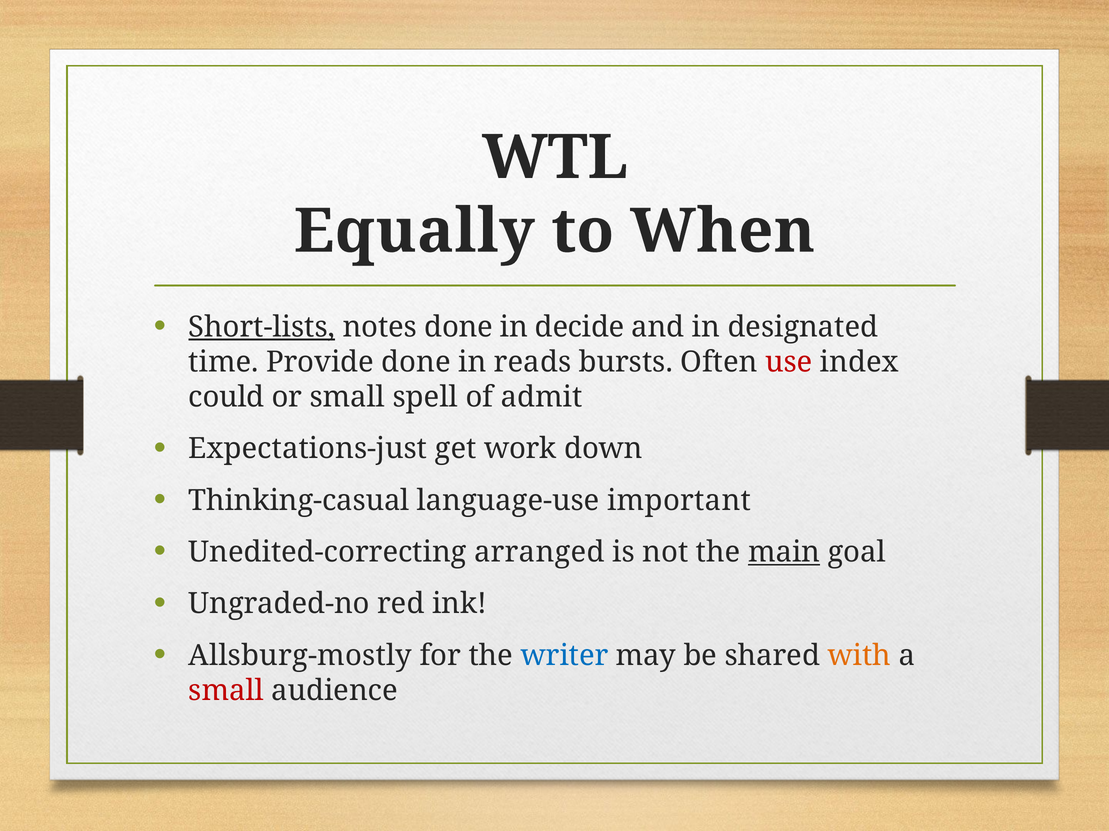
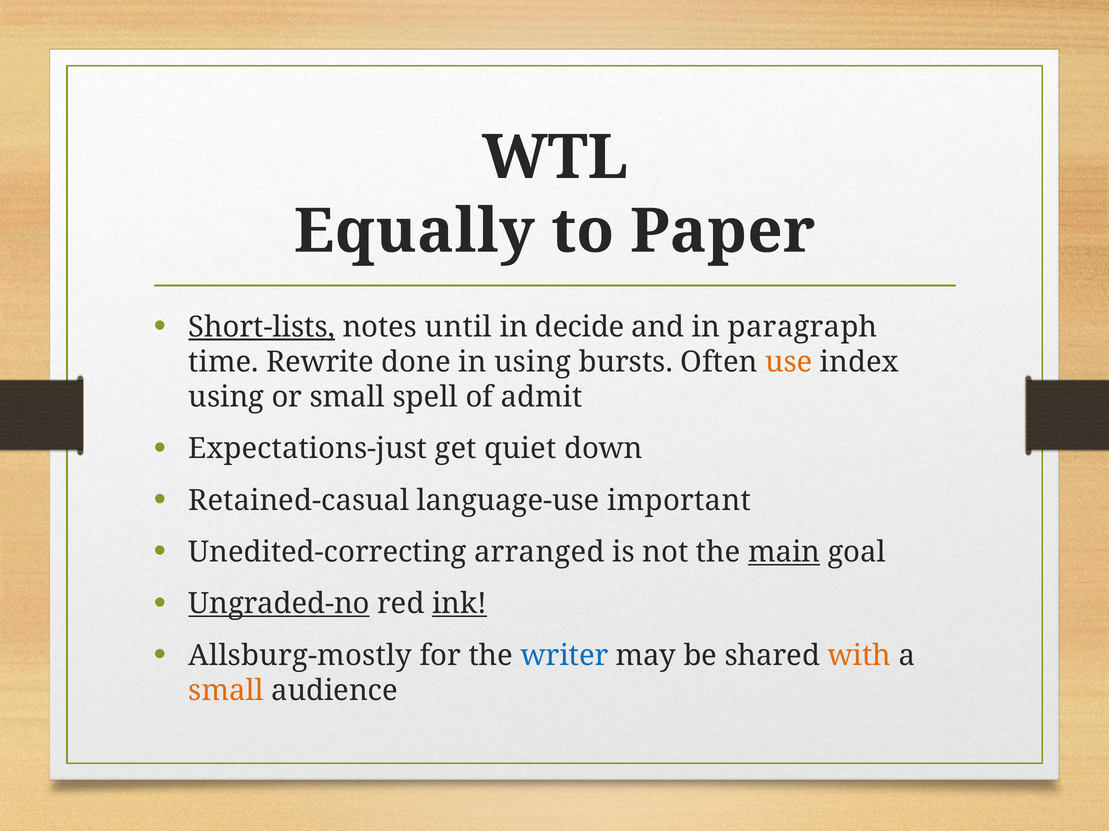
When: When -> Paper
notes done: done -> until
designated: designated -> paragraph
Provide: Provide -> Rewrite
in reads: reads -> using
use colour: red -> orange
could at (226, 397): could -> using
work: work -> quiet
Thinking-casual: Thinking-casual -> Retained-casual
Ungraded-no underline: none -> present
ink underline: none -> present
small at (226, 691) colour: red -> orange
